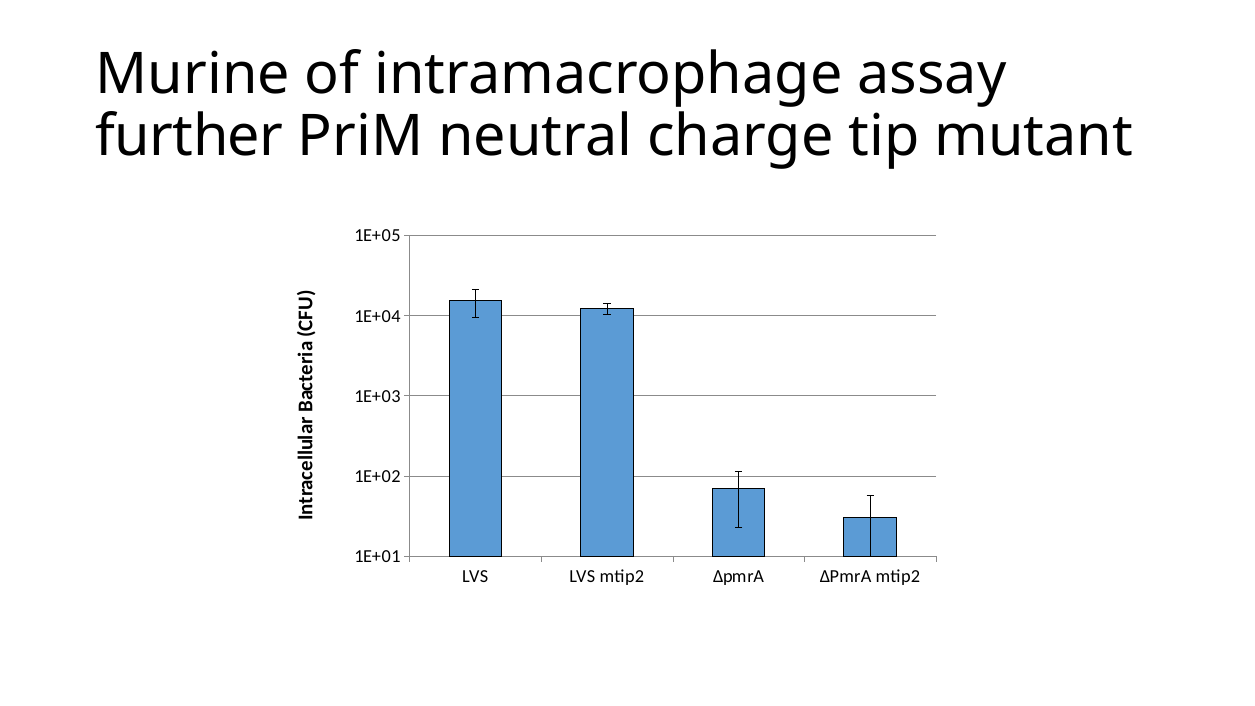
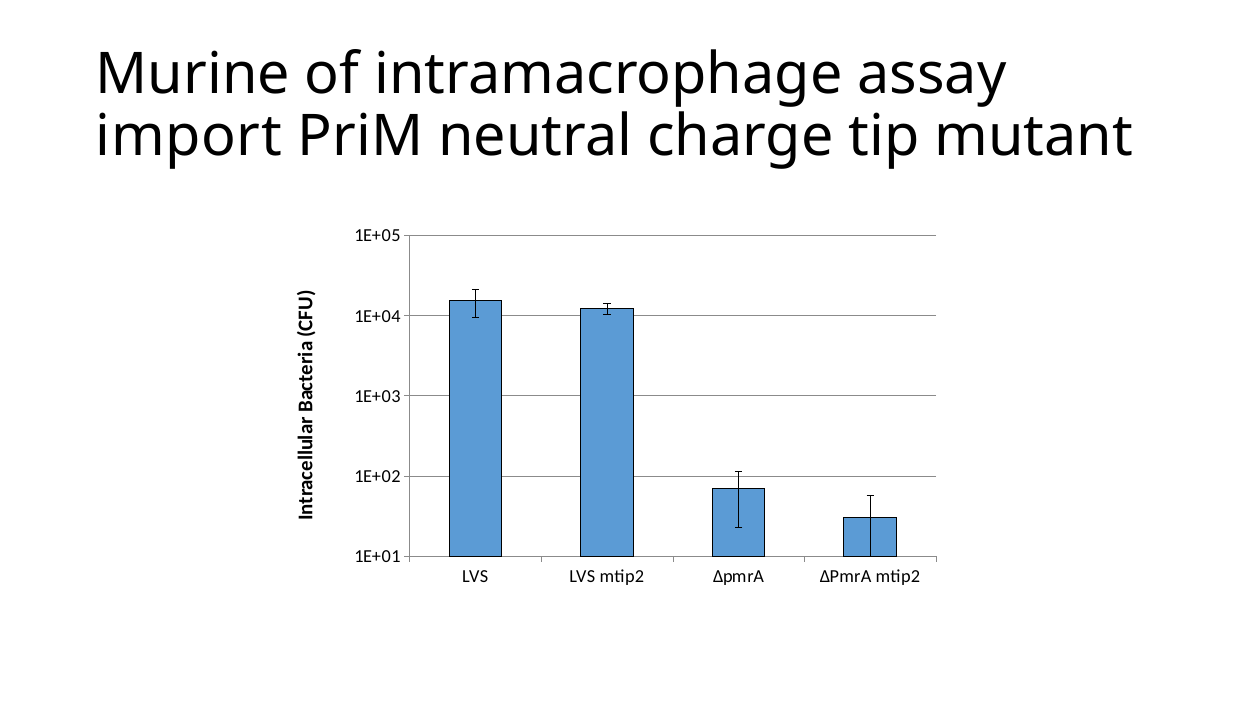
further: further -> import
